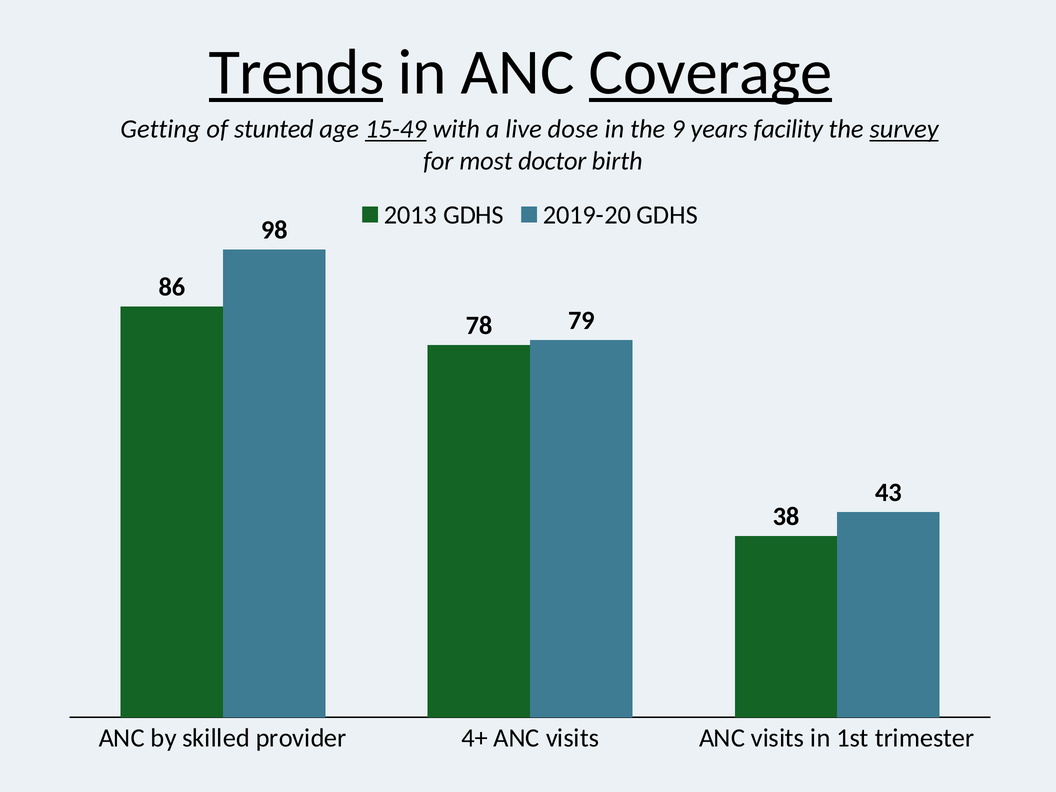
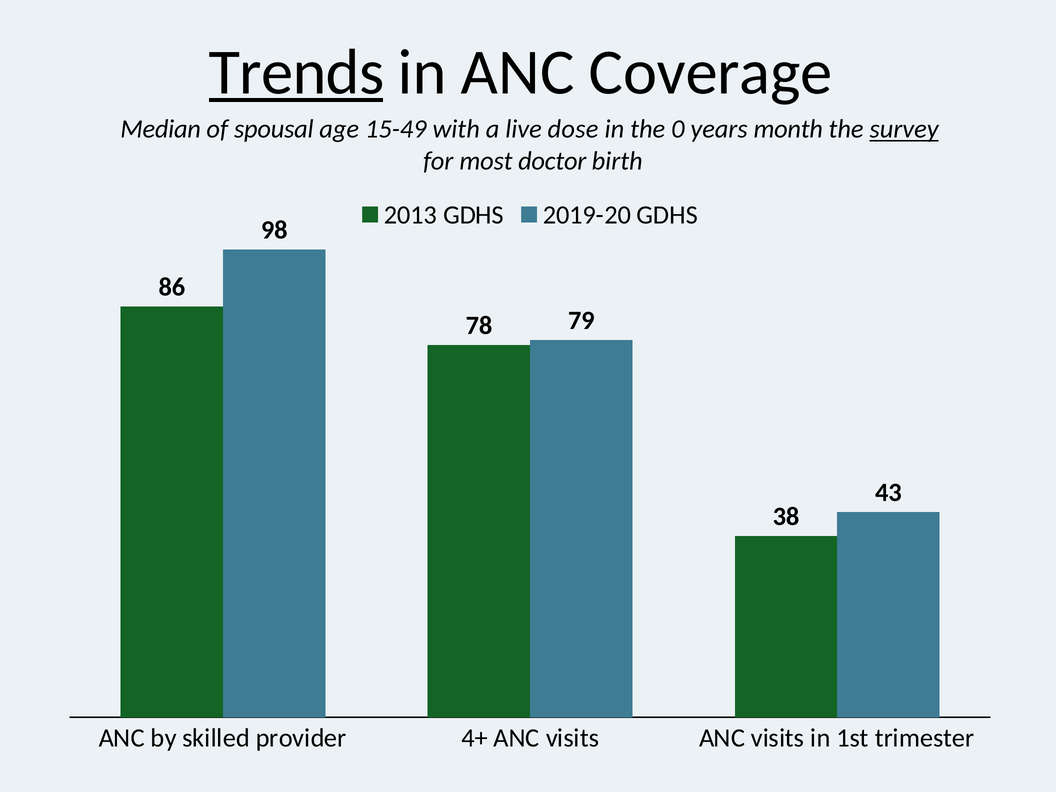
Coverage underline: present -> none
Getting: Getting -> Median
stunted: stunted -> spousal
15-49 underline: present -> none
9: 9 -> 0
facility: facility -> month
